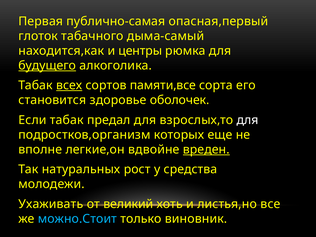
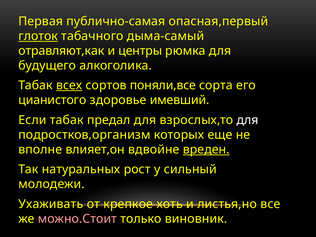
глоток underline: none -> present
находится,как: находится,как -> отравляют,как
будущего underline: present -> none
памяти,все: памяти,все -> поняли,все
становится: становится -> цианистого
оболочек: оболочек -> имевший
легкие,он: легкие,он -> влияет,он
средства: средства -> сильный
великий: великий -> крепкое
можно.Стоит colour: light blue -> pink
